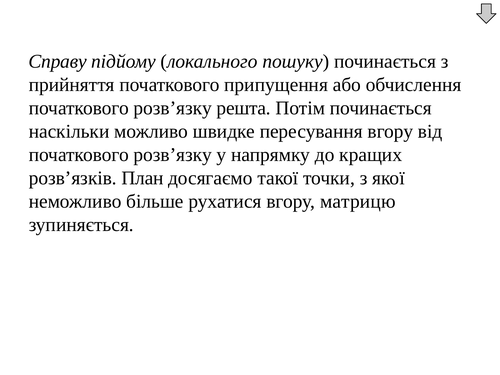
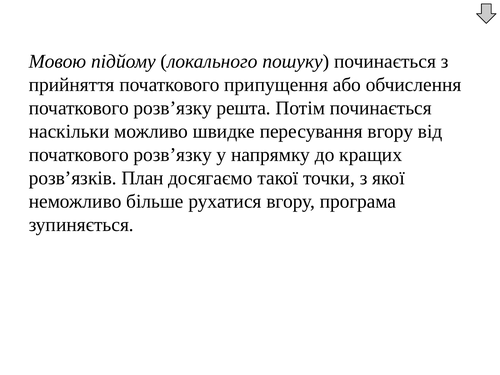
Справу: Справу -> Мовою
матрицю: матрицю -> програма
